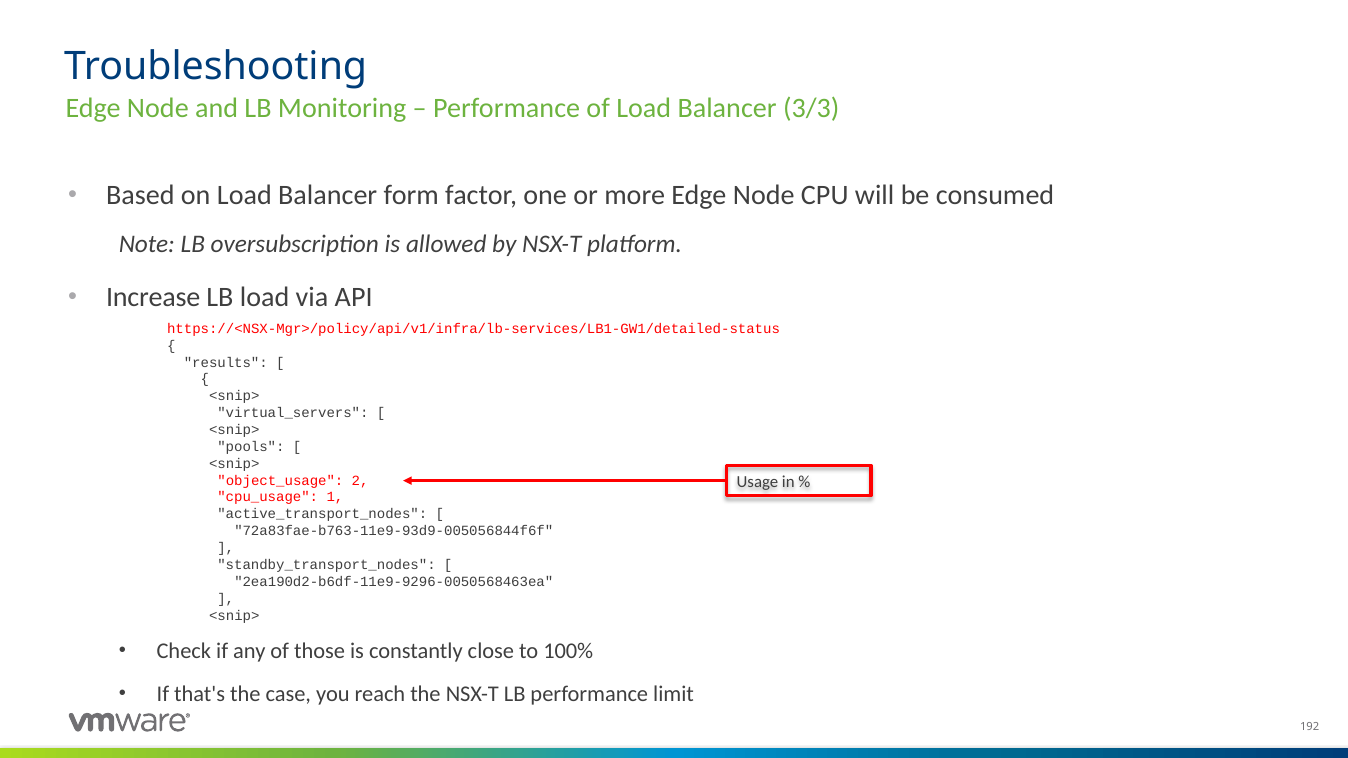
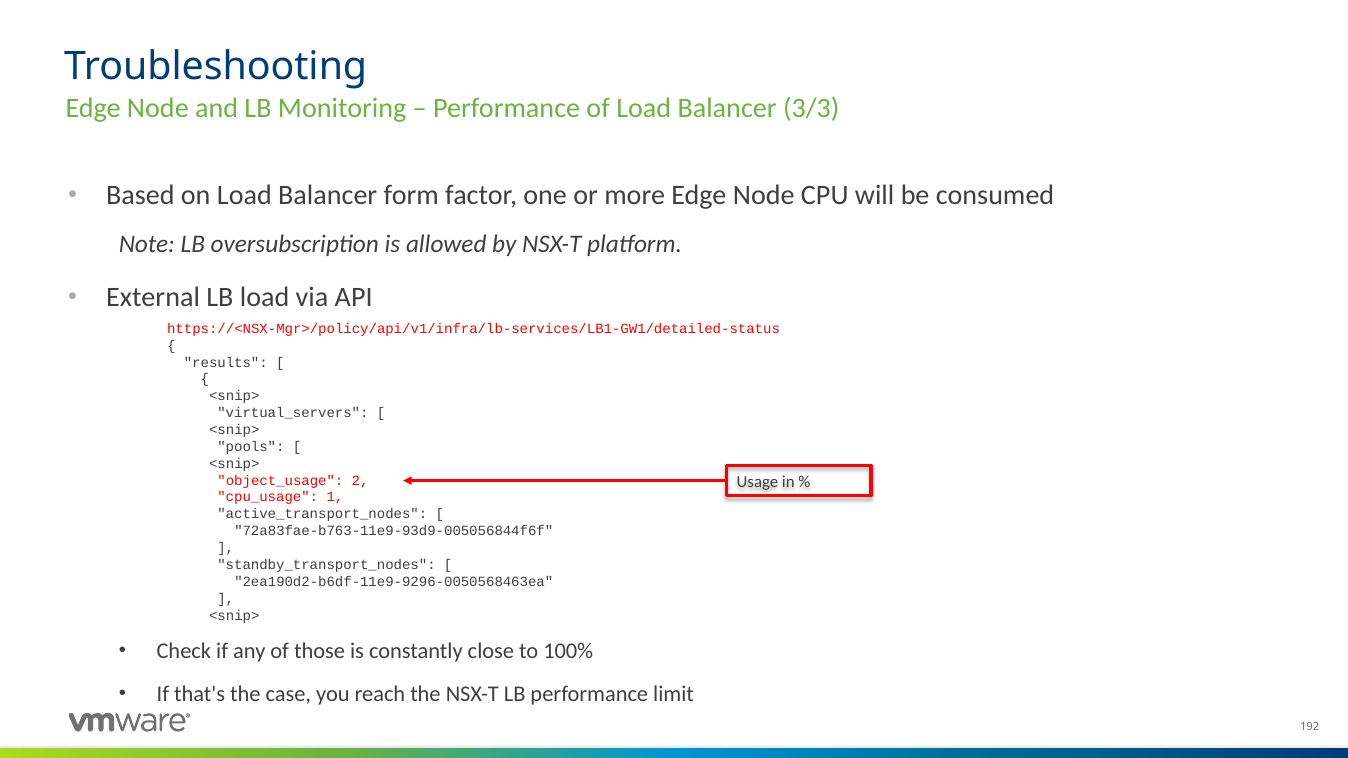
Increase: Increase -> External
